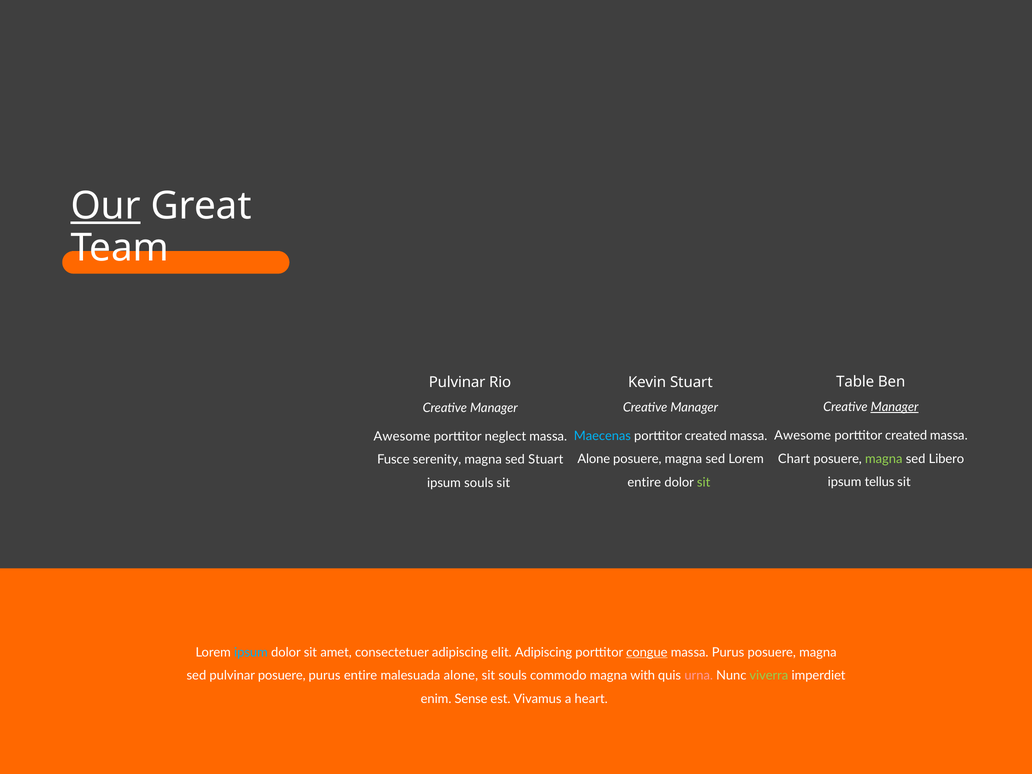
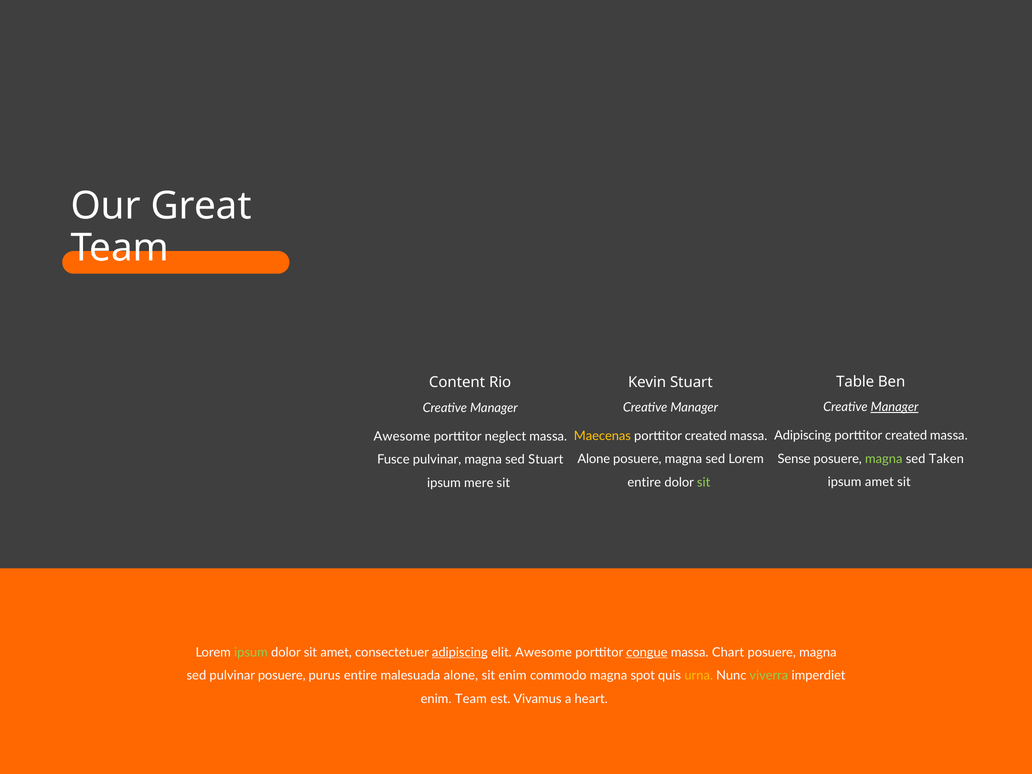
Our underline: present -> none
Pulvinar at (457, 382): Pulvinar -> Content
Awesome at (803, 436): Awesome -> Adipiscing
Maecenas colour: light blue -> yellow
Chart: Chart -> Sense
Libero: Libero -> Taken
Fusce serenity: serenity -> pulvinar
ipsum tellus: tellus -> amet
ipsum souls: souls -> mere
ipsum at (251, 652) colour: light blue -> light green
adipiscing at (460, 652) underline: none -> present
elit Adipiscing: Adipiscing -> Awesome
massa Purus: Purus -> Chart
sit souls: souls -> enim
with: with -> spot
urna colour: pink -> yellow
enim Sense: Sense -> Team
